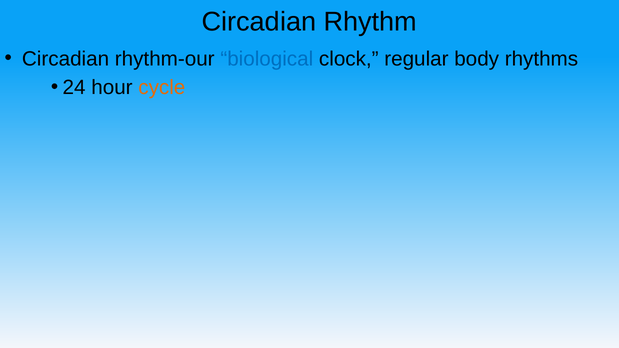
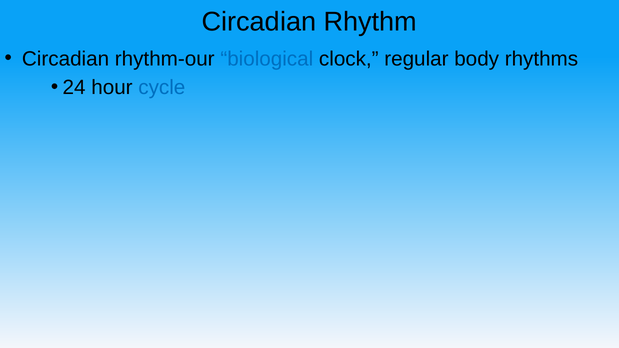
cycle colour: orange -> blue
